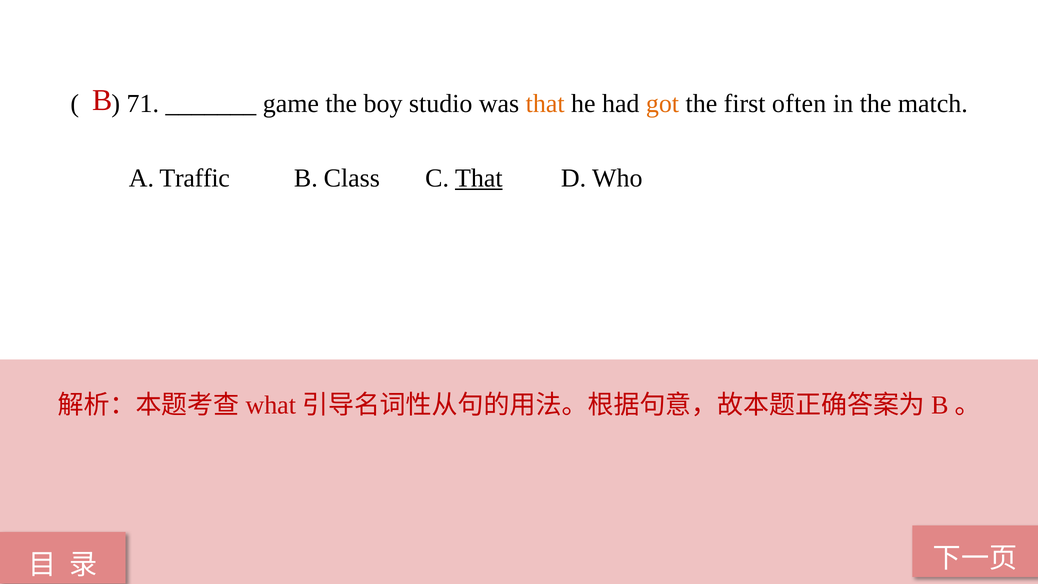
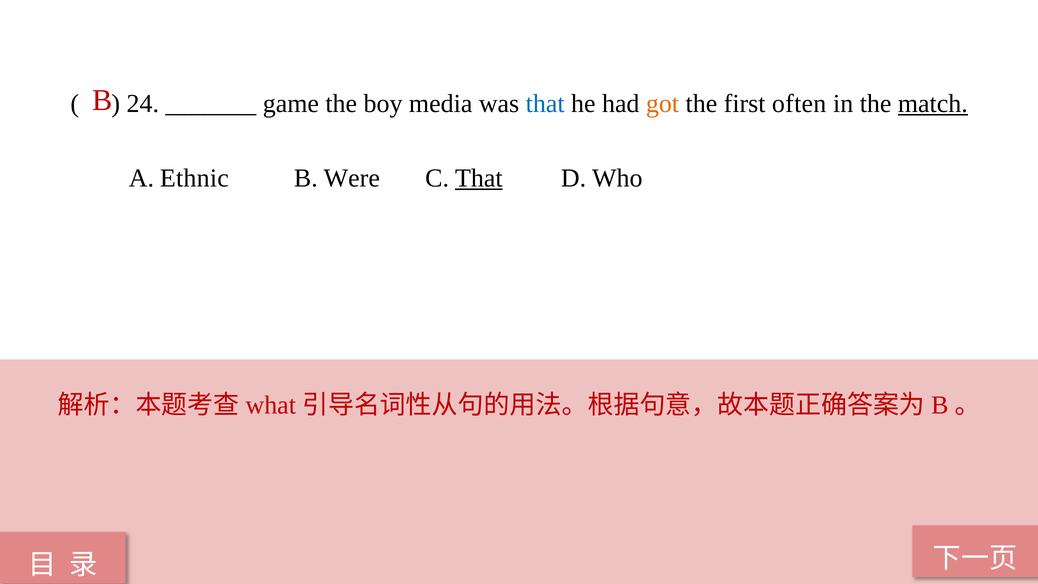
71: 71 -> 24
studio: studio -> media
that at (545, 103) colour: orange -> blue
match underline: none -> present
Traffic: Traffic -> Ethnic
Class: Class -> Were
